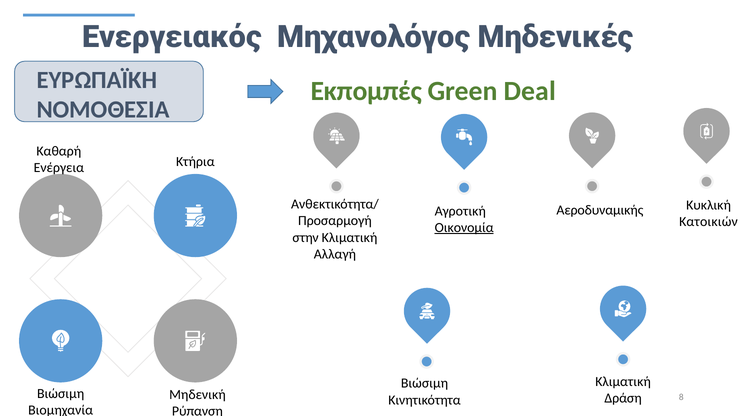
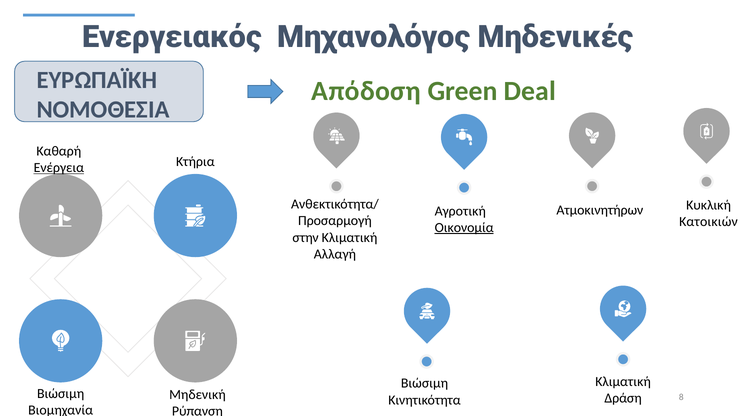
Εκπομπές: Εκπομπές -> Απόδοση
Ενέργεια underline: none -> present
Αεροδυναμικής: Αεροδυναμικής -> Ατμοκινητήρων
